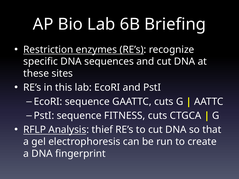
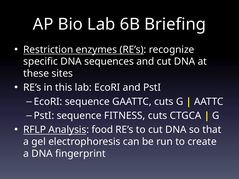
thief: thief -> food
